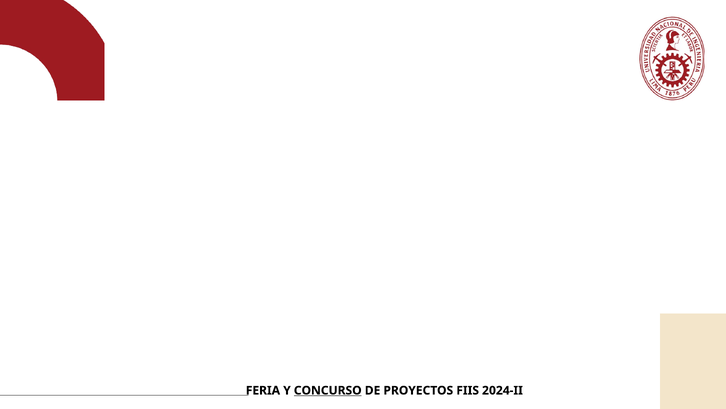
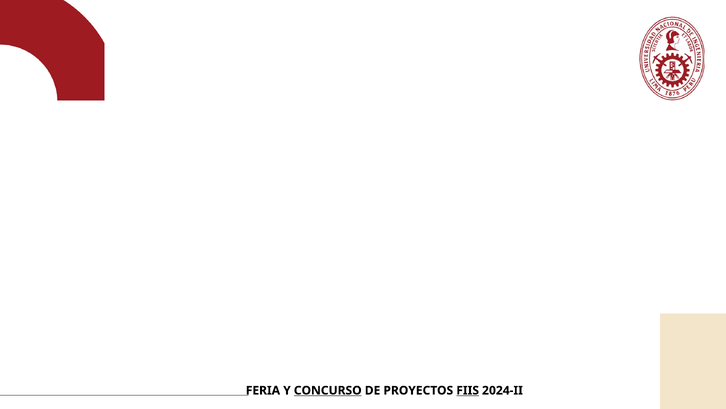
FIIS underline: none -> present
